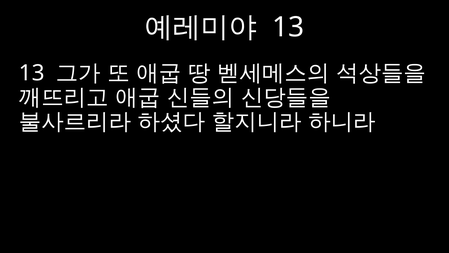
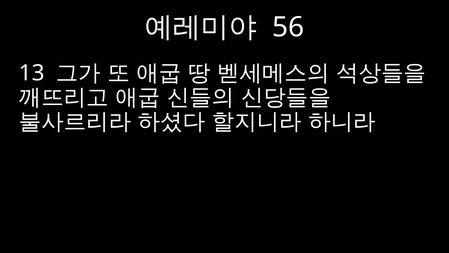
13 at (288, 27): 13 -> 56
